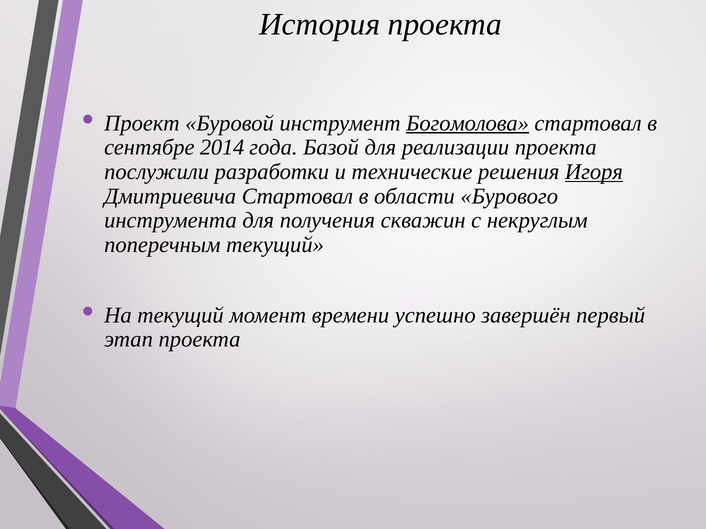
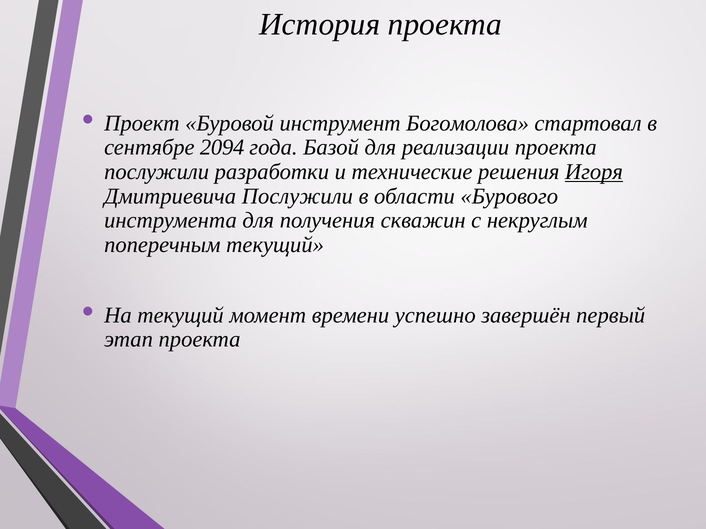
Богомолова underline: present -> none
2014: 2014 -> 2094
Дмитриевича Стартовал: Стартовал -> Послужили
